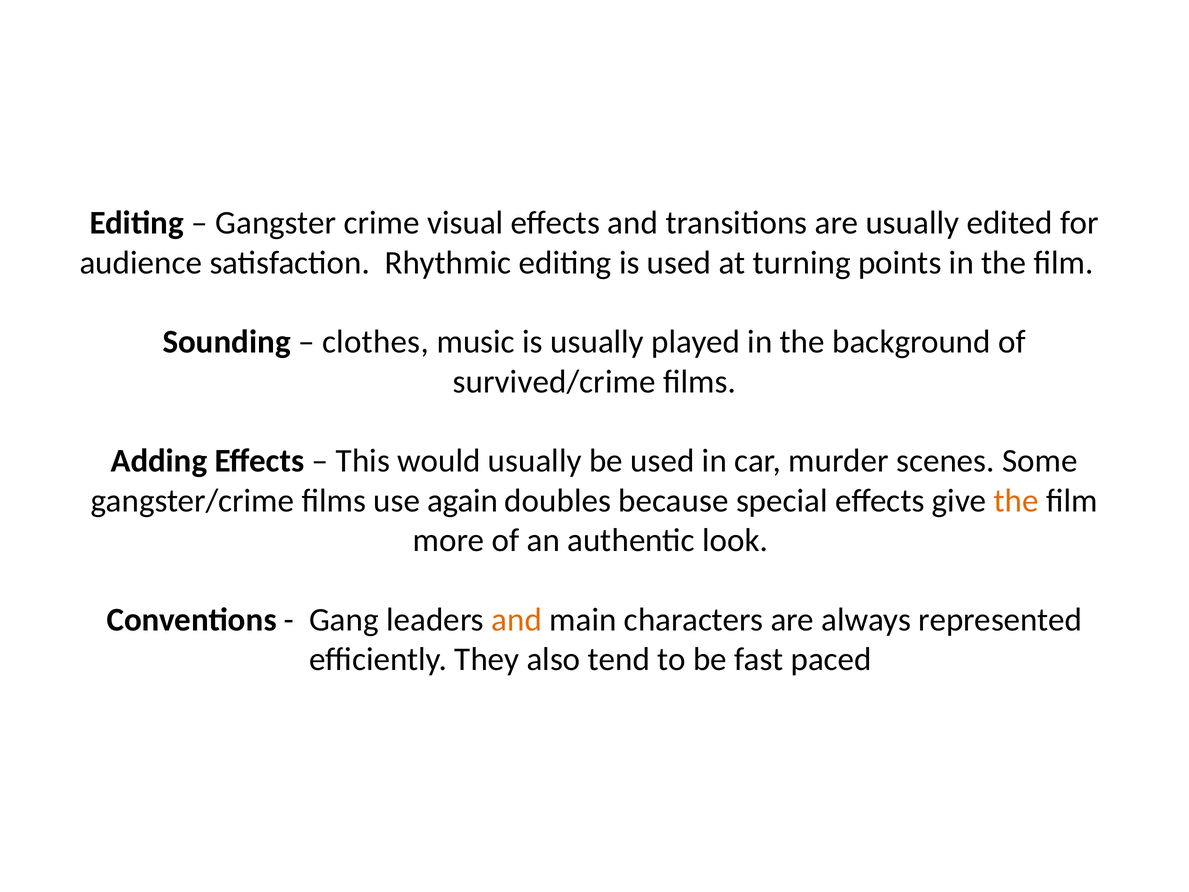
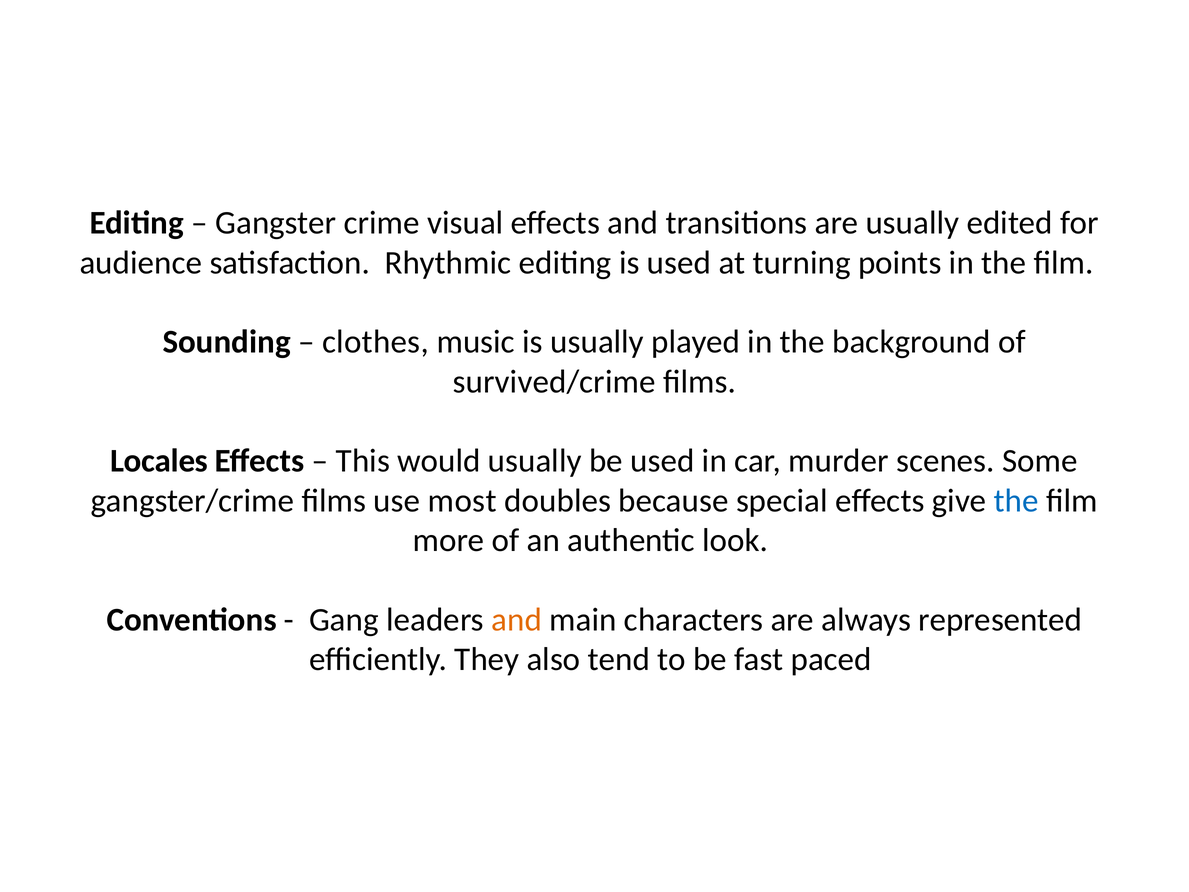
Adding: Adding -> Locales
again: again -> most
the at (1016, 501) colour: orange -> blue
